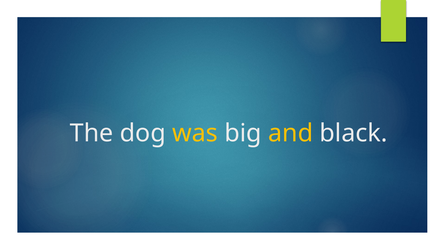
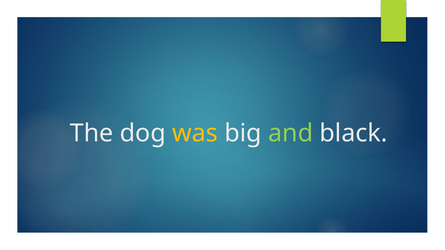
and colour: yellow -> light green
